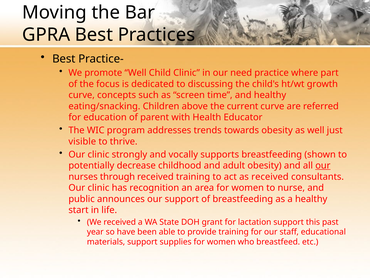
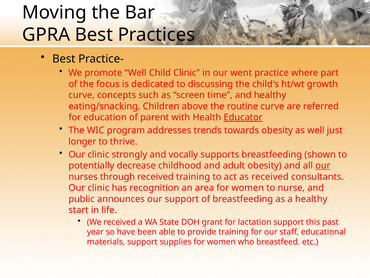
need: need -> went
current: current -> routine
Educator underline: none -> present
visible: visible -> longer
